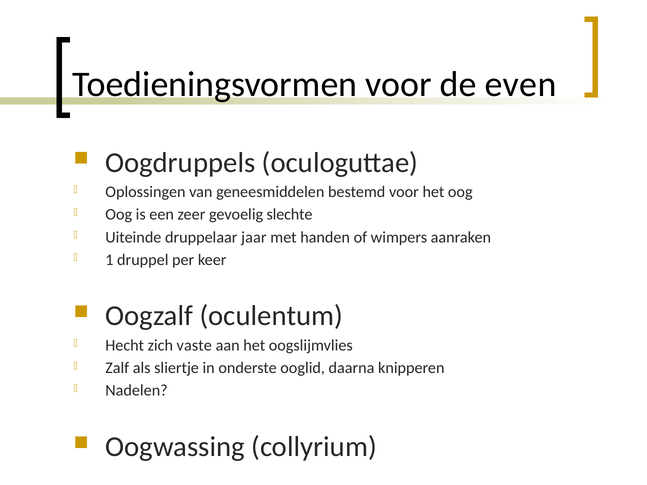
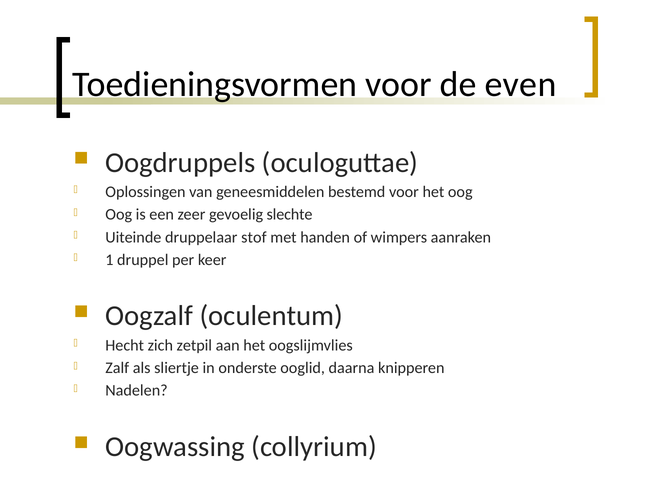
jaar: jaar -> stof
vaste: vaste -> zetpil
